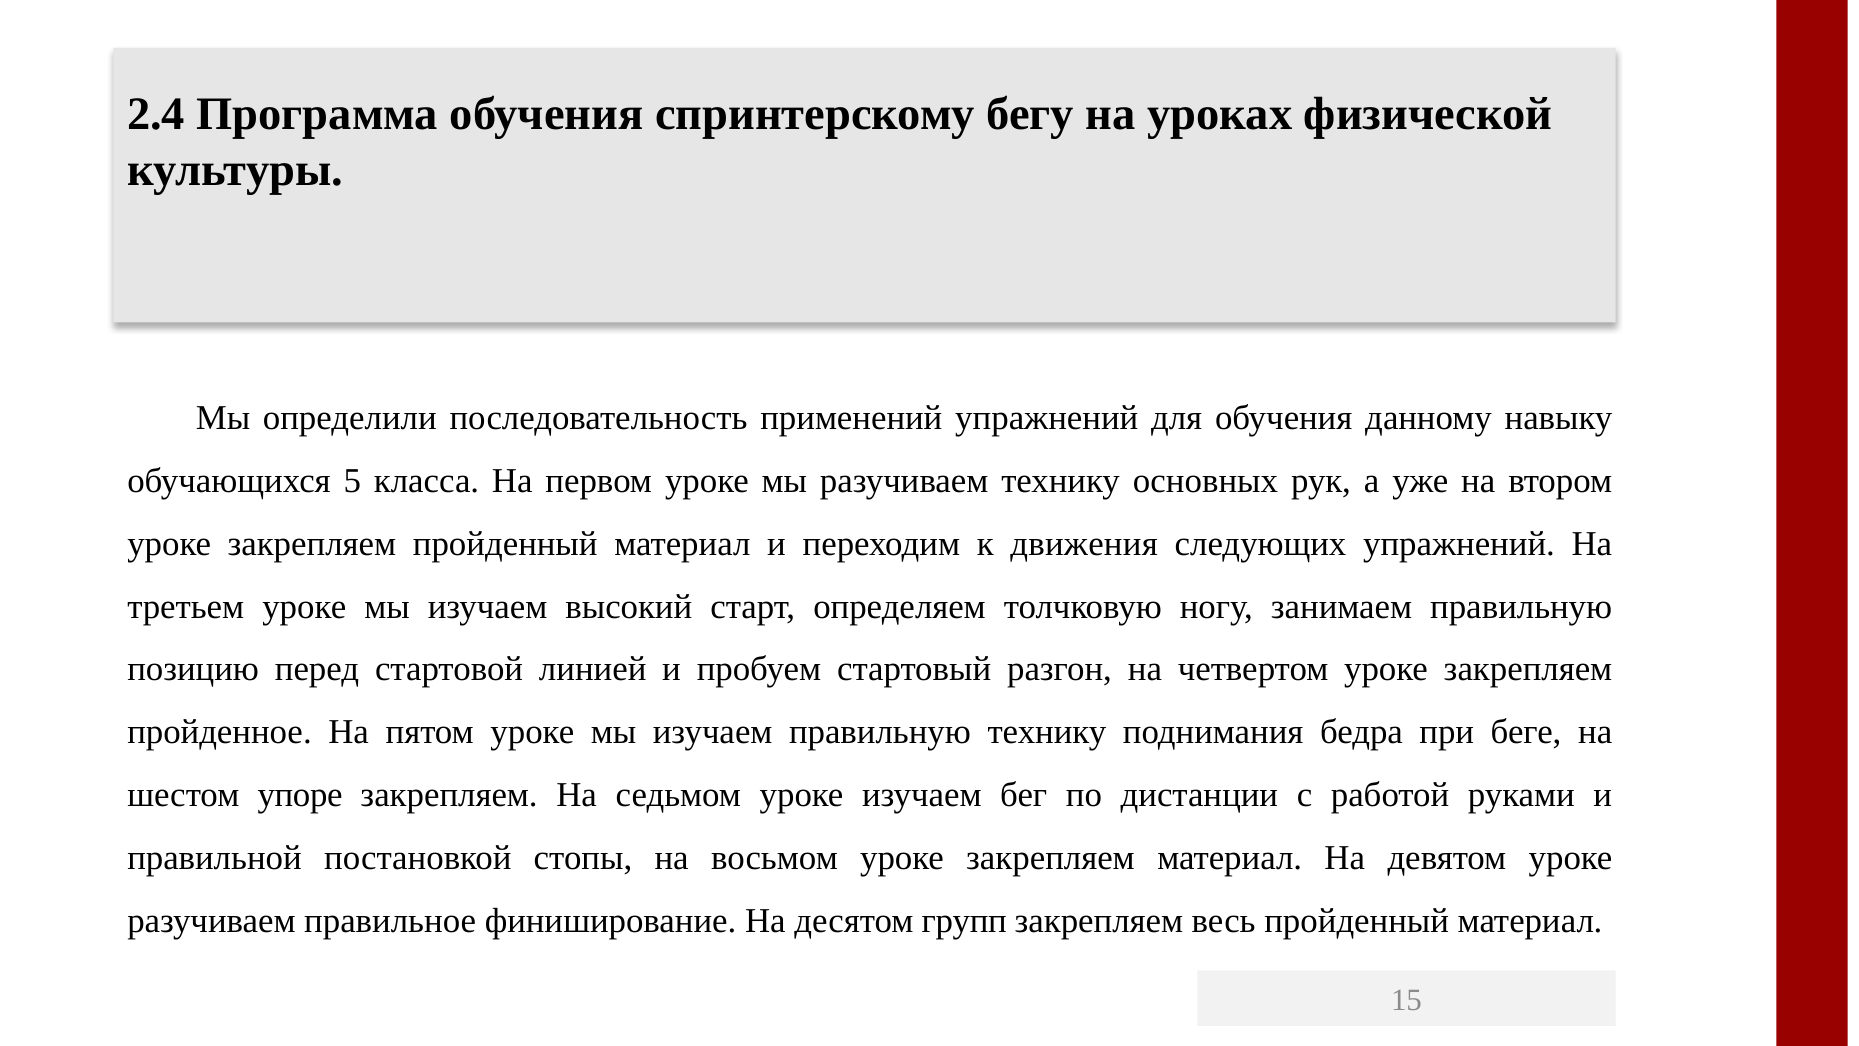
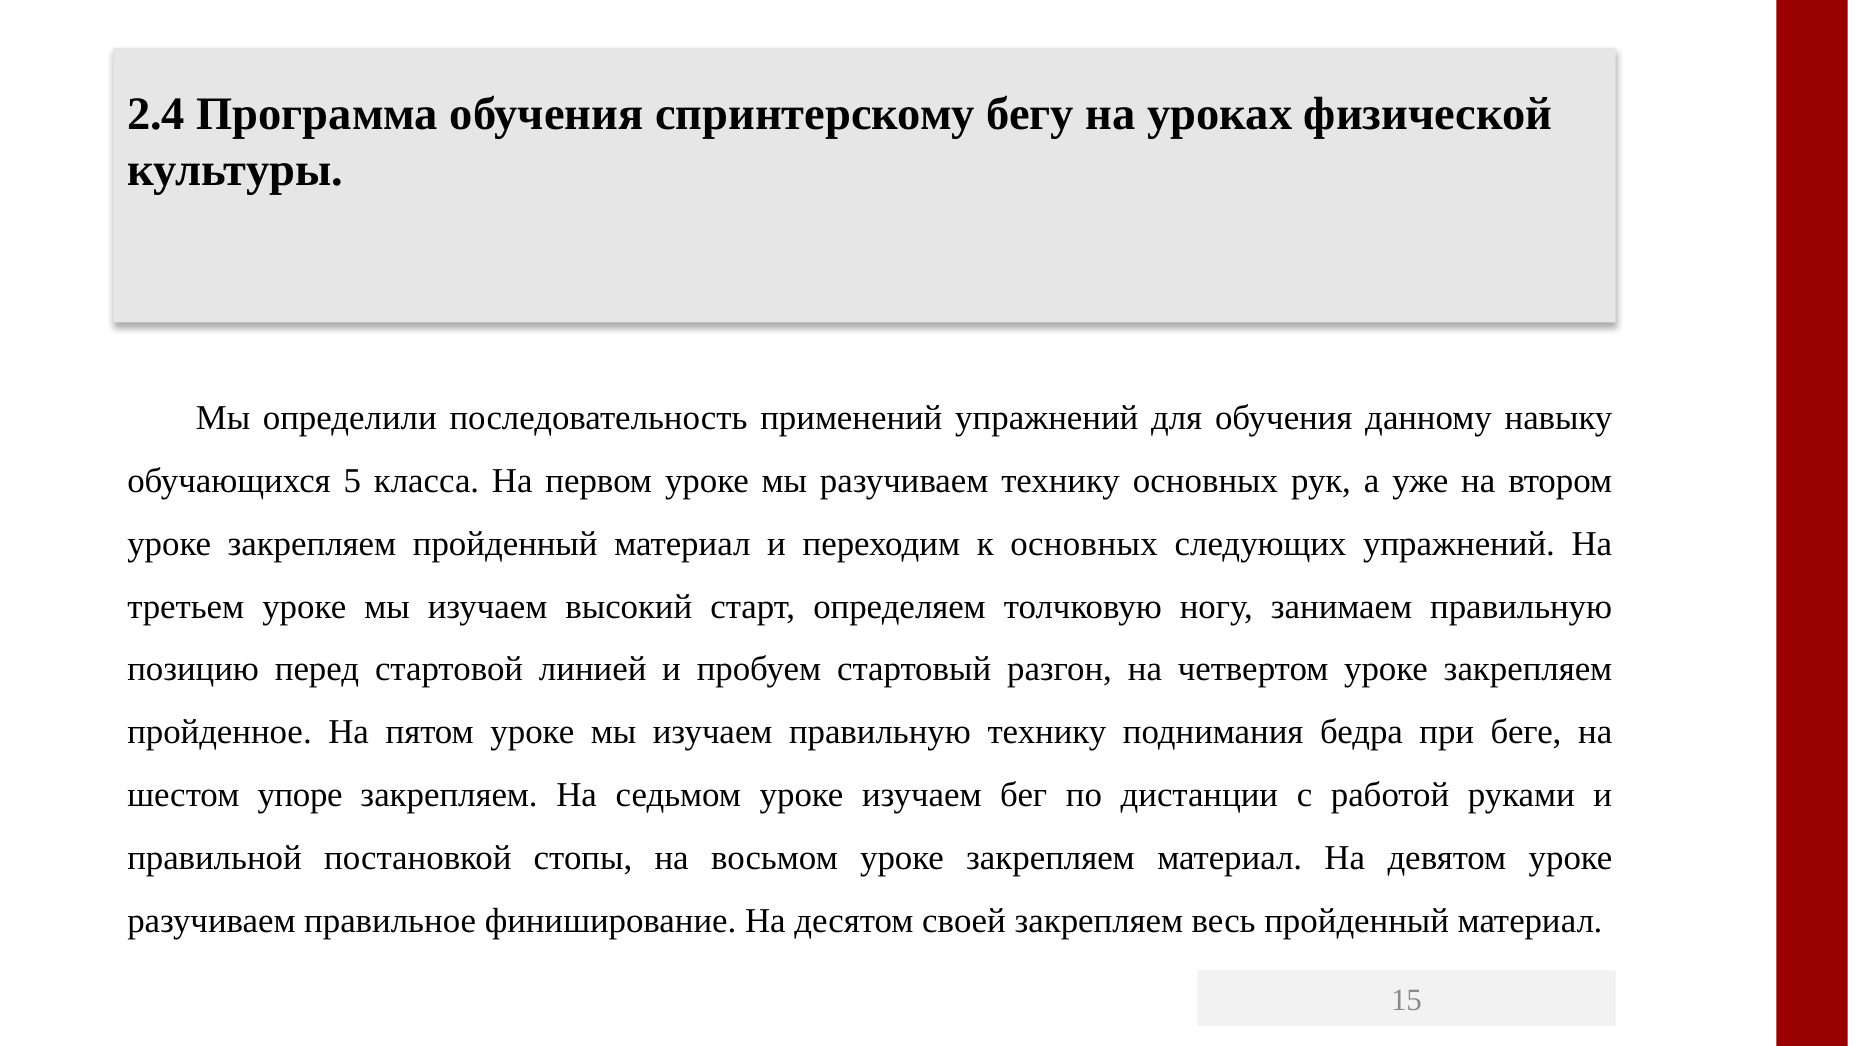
к движения: движения -> основных
групп: групп -> своей
